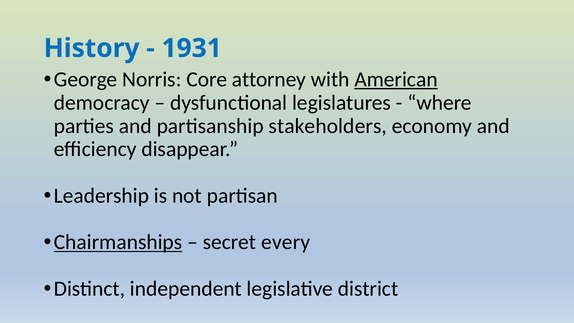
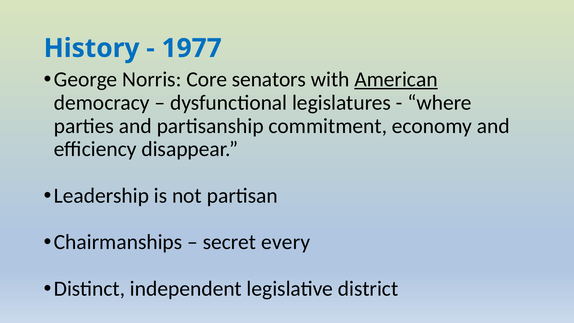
1931: 1931 -> 1977
attorney: attorney -> senators
stakeholders: stakeholders -> commitment
Chairmanships underline: present -> none
